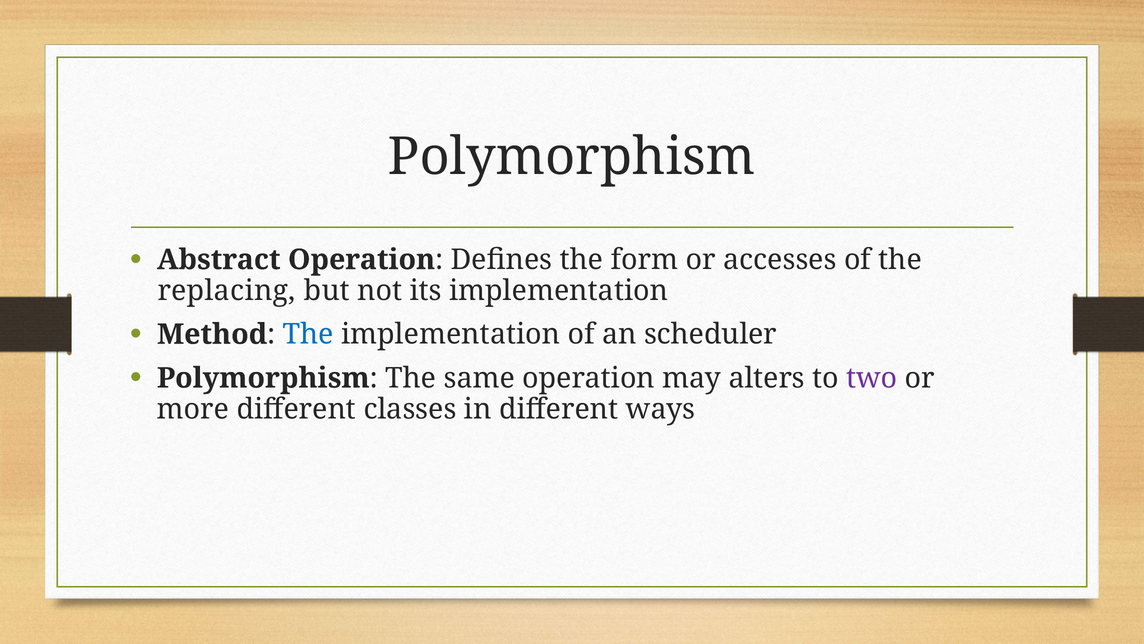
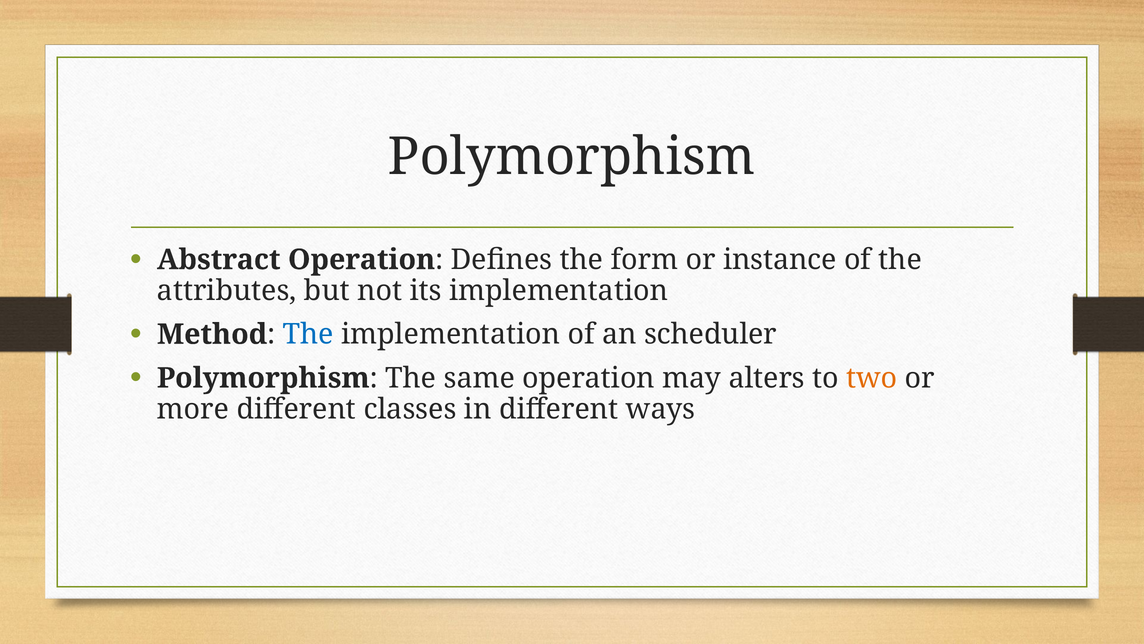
accesses: accesses -> instance
replacing: replacing -> attributes
two colour: purple -> orange
